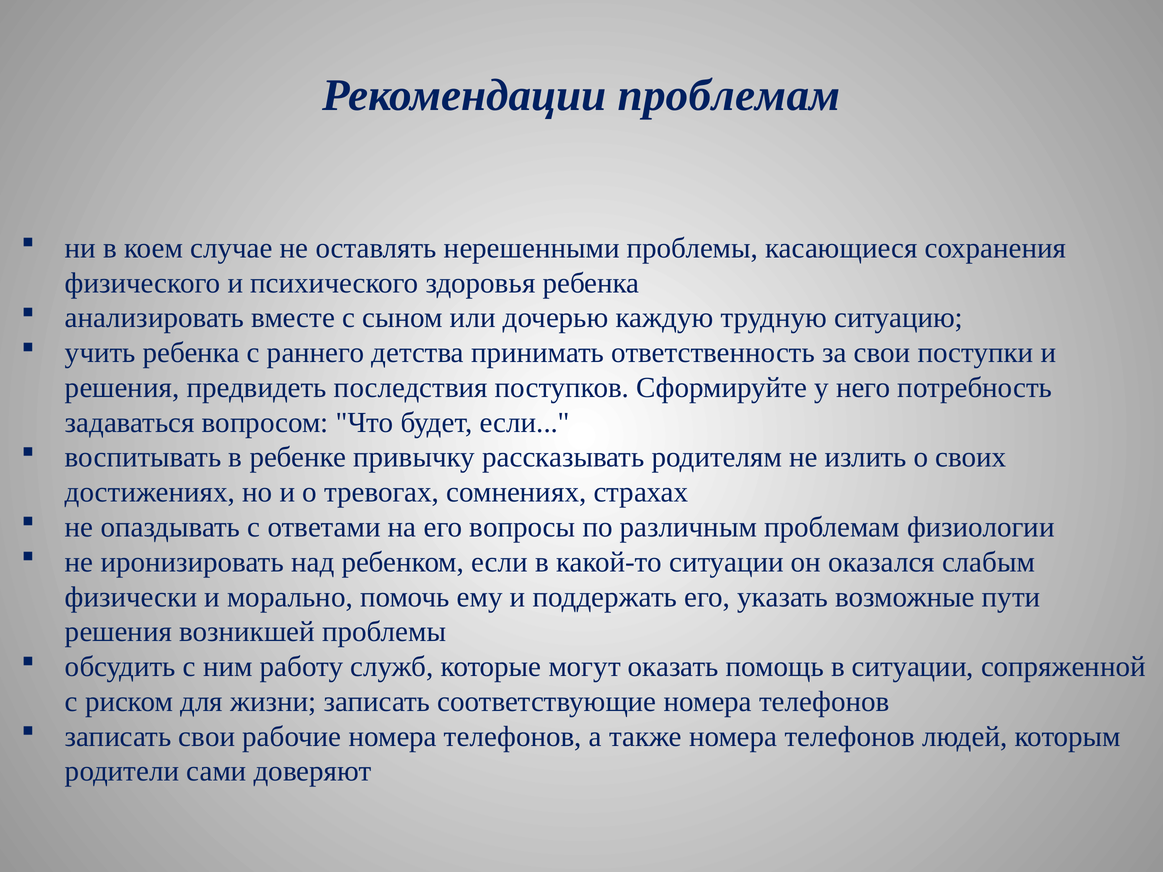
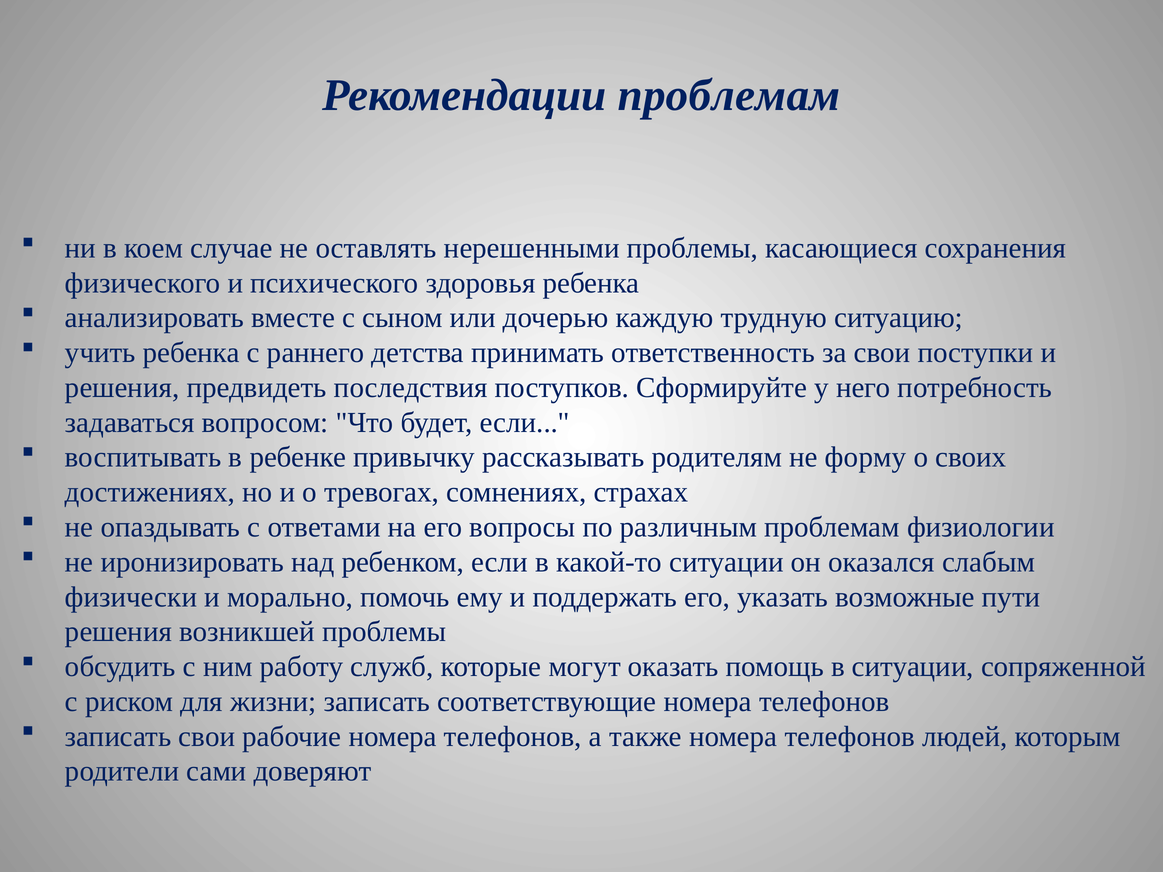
излить: излить -> форму
